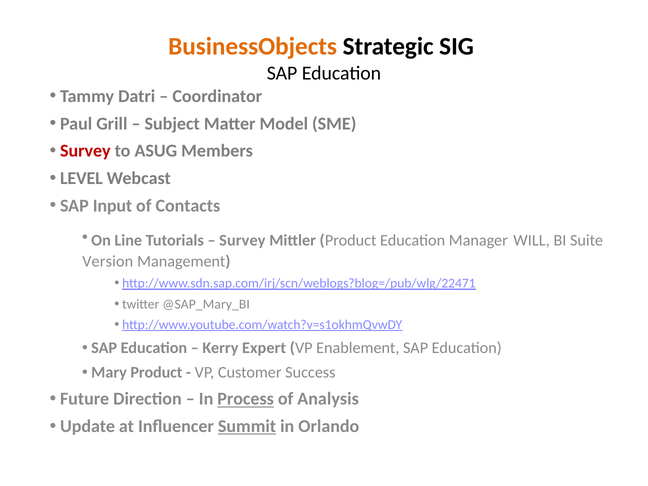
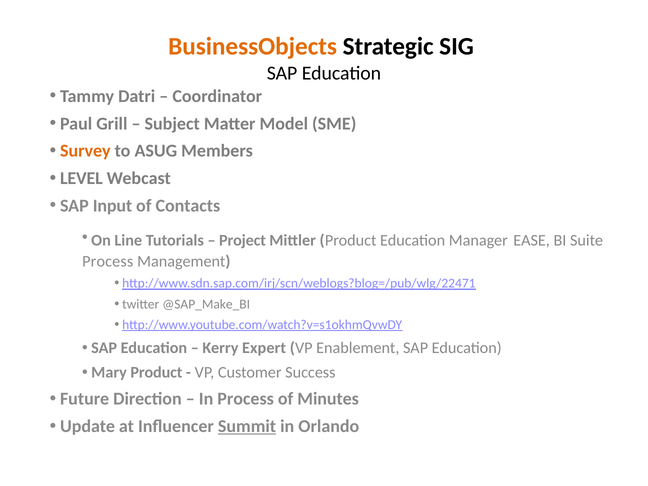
Survey at (85, 151) colour: red -> orange
Survey at (242, 241): Survey -> Project
WILL: WILL -> EASE
Version at (108, 261): Version -> Process
@SAP_Mary_BI: @SAP_Mary_BI -> @SAP_Make_BI
Process at (246, 399) underline: present -> none
Analysis: Analysis -> Minutes
